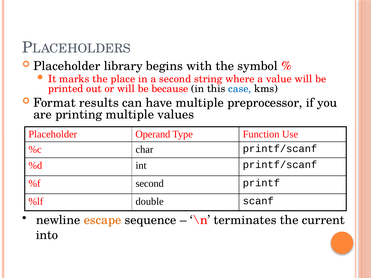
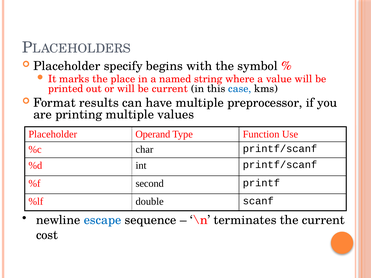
library: library -> specify
a second: second -> named
be because: because -> current
escape colour: orange -> blue
into: into -> cost
